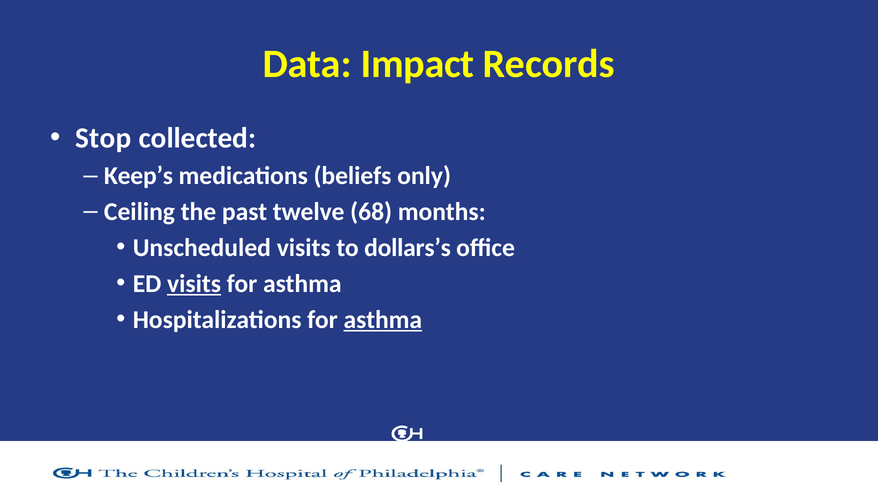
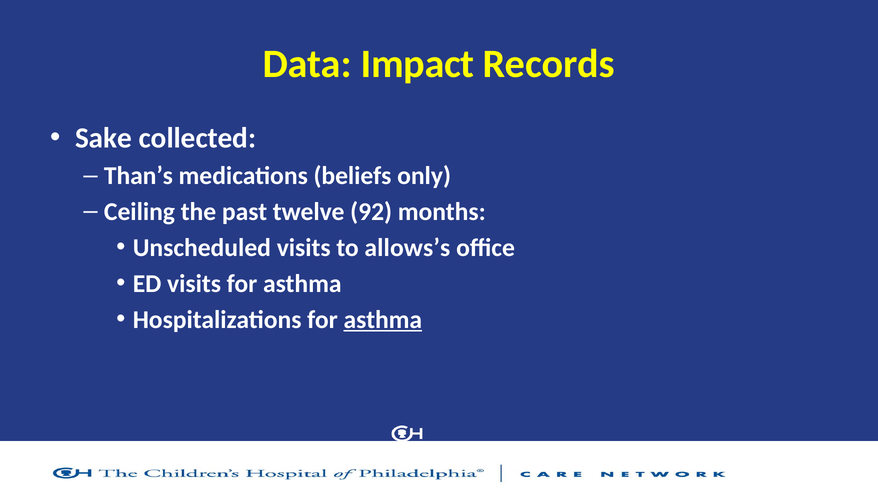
Stop: Stop -> Sake
Keep’s: Keep’s -> Than’s
68: 68 -> 92
dollars’s: dollars’s -> allows’s
visits at (194, 284) underline: present -> none
